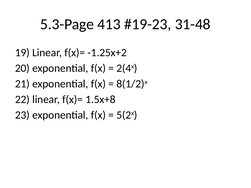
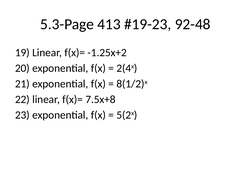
31-48: 31-48 -> 92-48
1.5x+8: 1.5x+8 -> 7.5x+8
